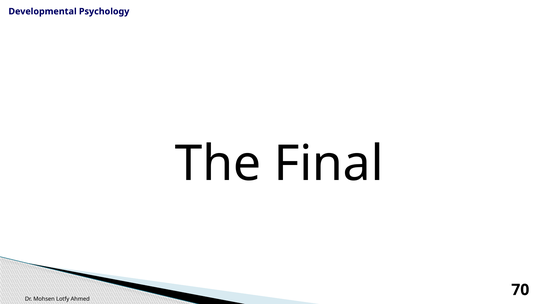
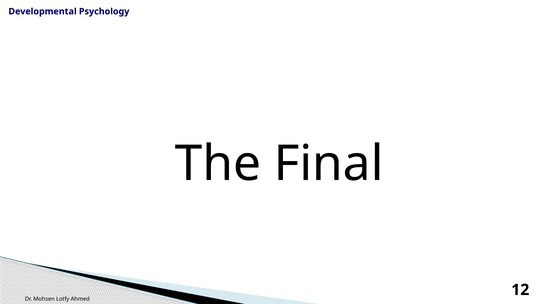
70: 70 -> 12
